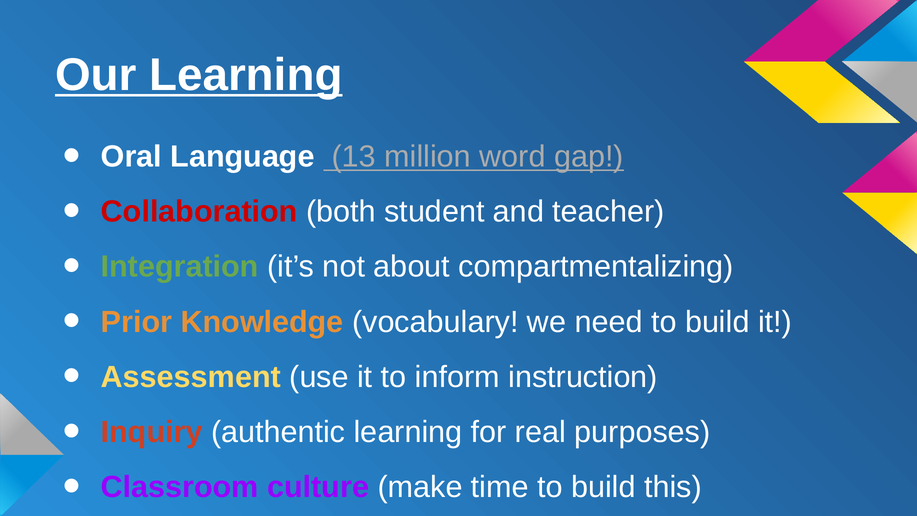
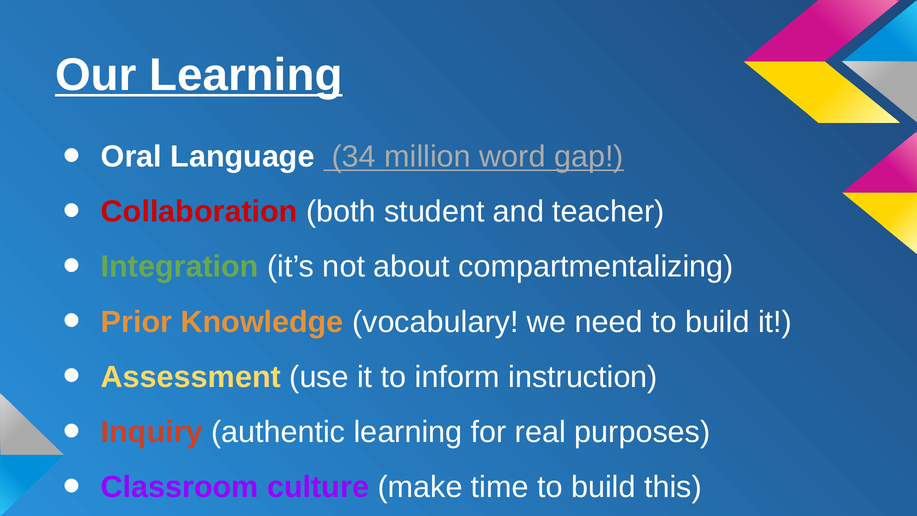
13: 13 -> 34
